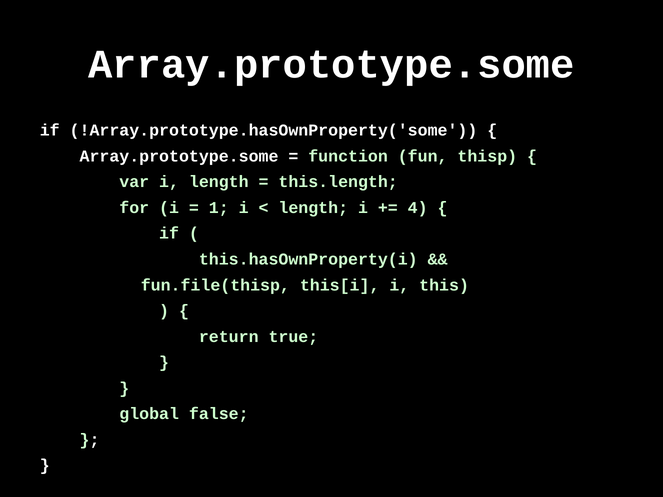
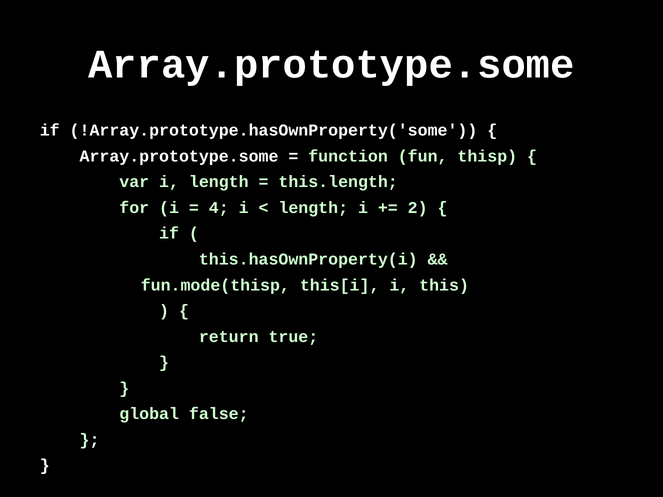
1: 1 -> 4
4: 4 -> 2
fun.file(thisp: fun.file(thisp -> fun.mode(thisp
